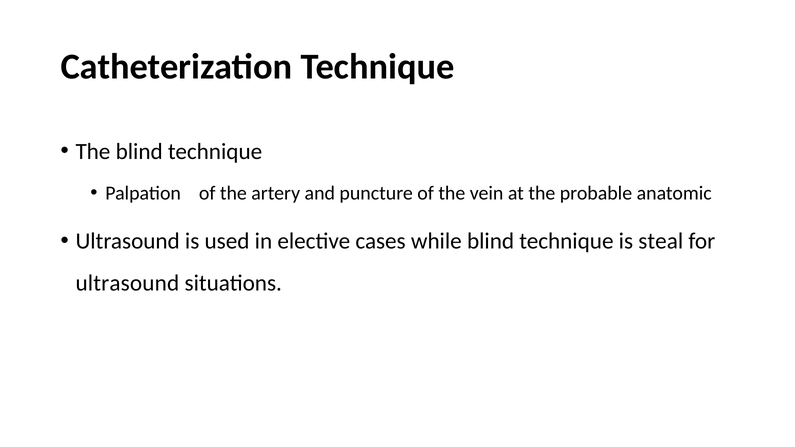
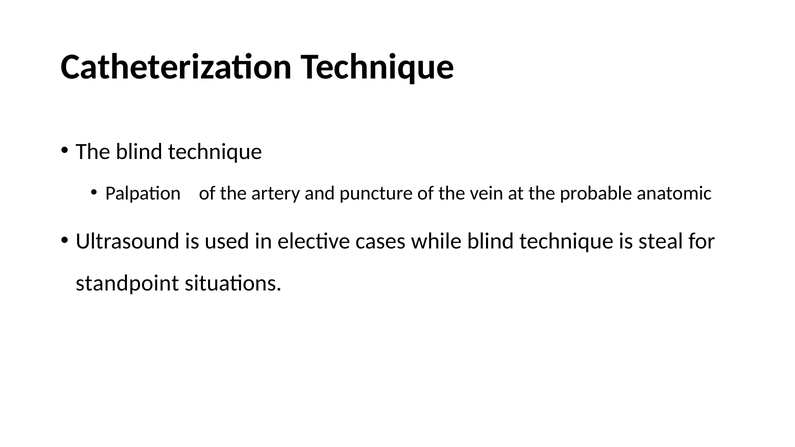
ultrasound at (127, 283): ultrasound -> standpoint
